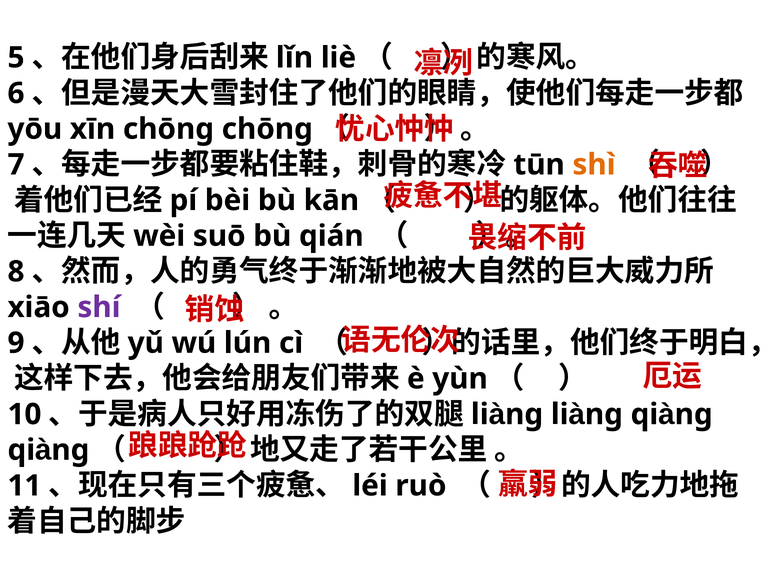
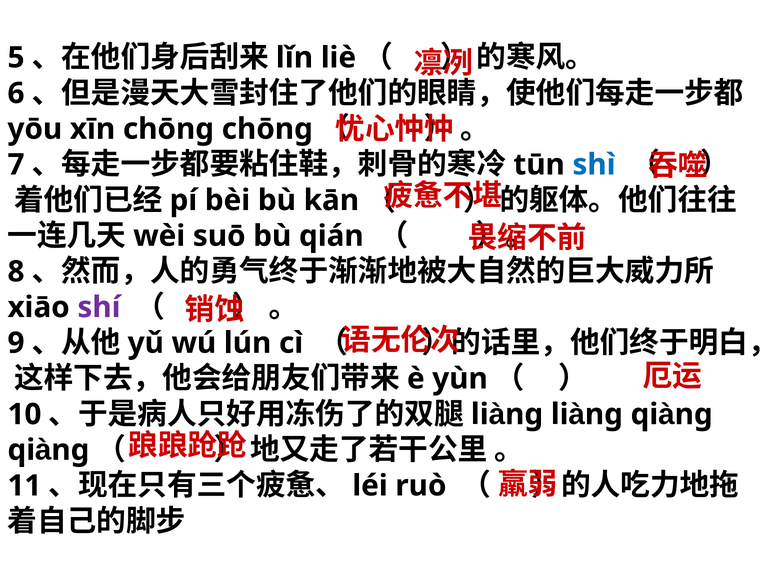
shì colour: orange -> blue
